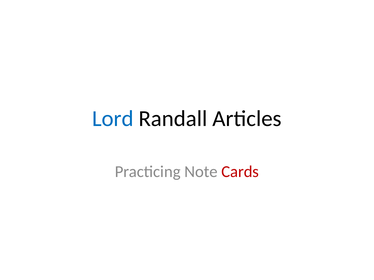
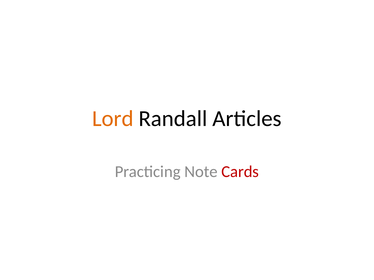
Lord colour: blue -> orange
